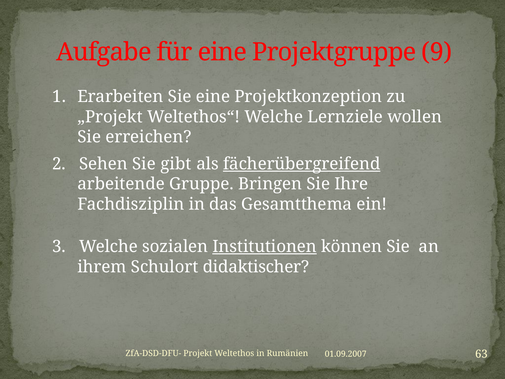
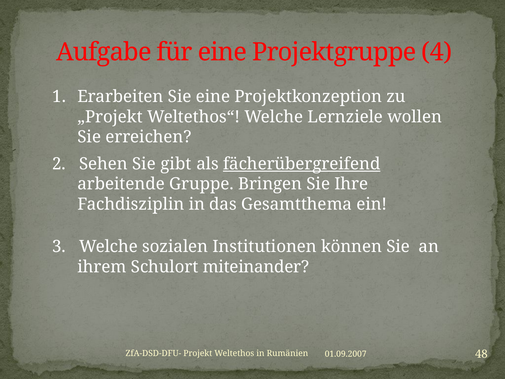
9: 9 -> 4
Institutionen underline: present -> none
didaktischer: didaktischer -> miteinander
63: 63 -> 48
